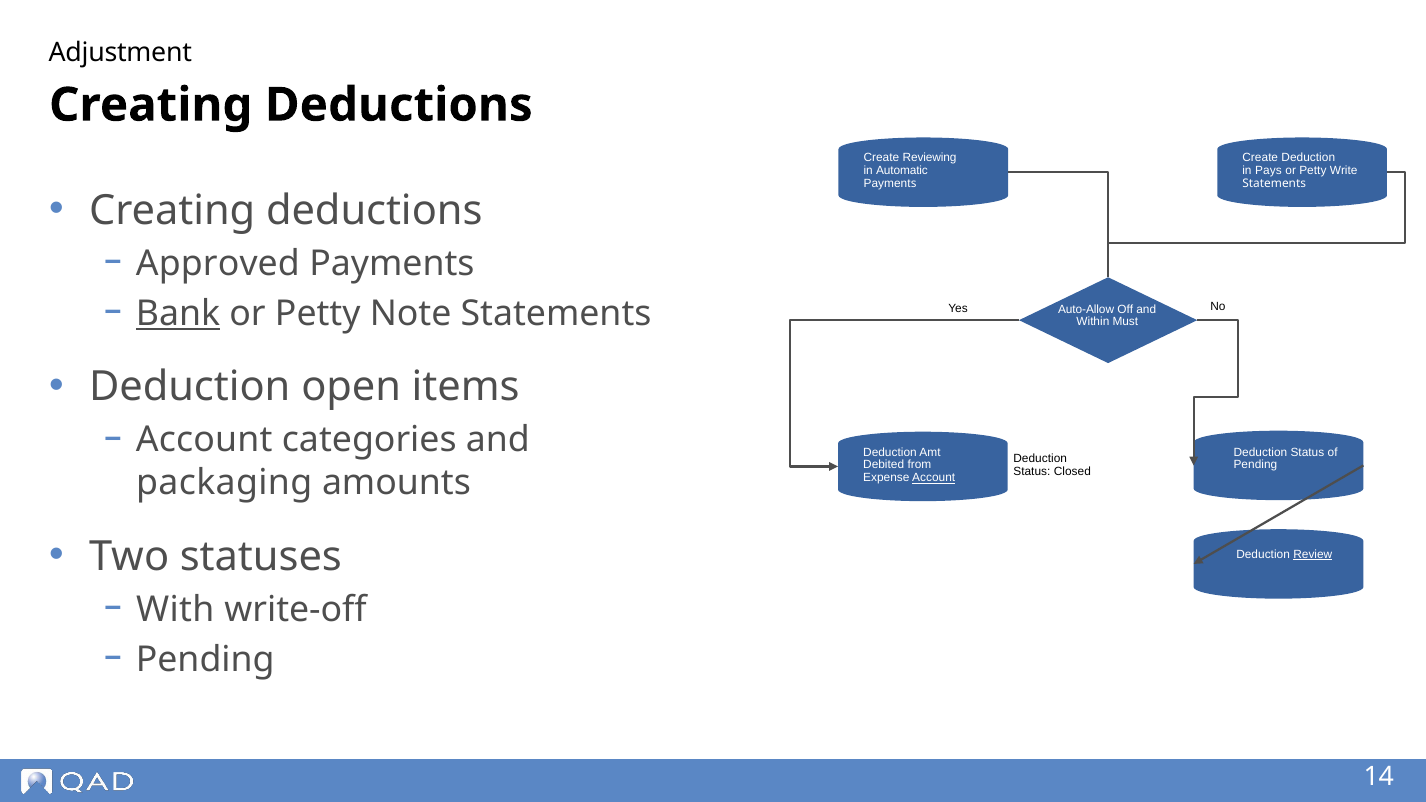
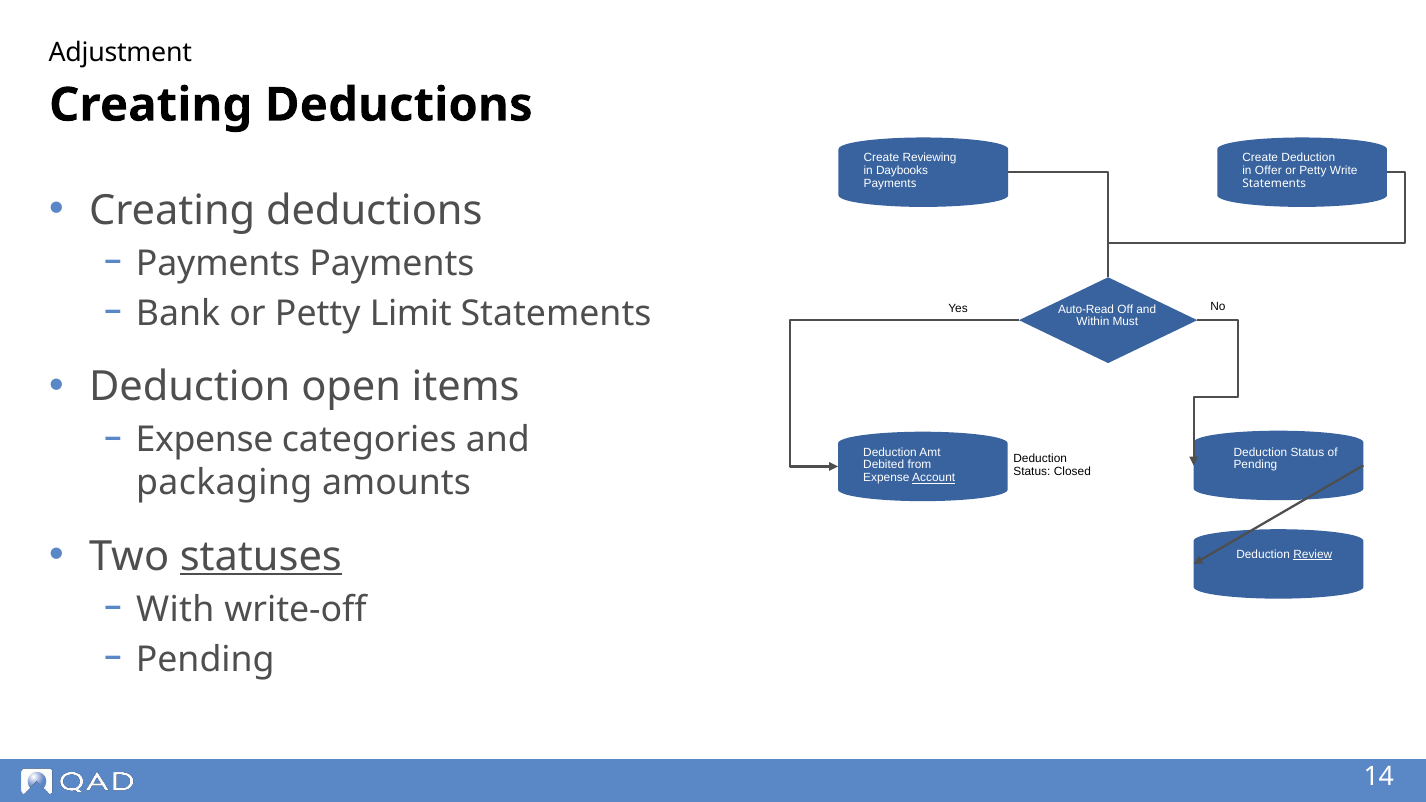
Automatic: Automatic -> Daybooks
Pays: Pays -> Offer
Approved at (218, 264): Approved -> Payments
Bank underline: present -> none
Note: Note -> Limit
Auto-Allow: Auto-Allow -> Auto-Read
Account at (204, 440): Account -> Expense
statuses underline: none -> present
